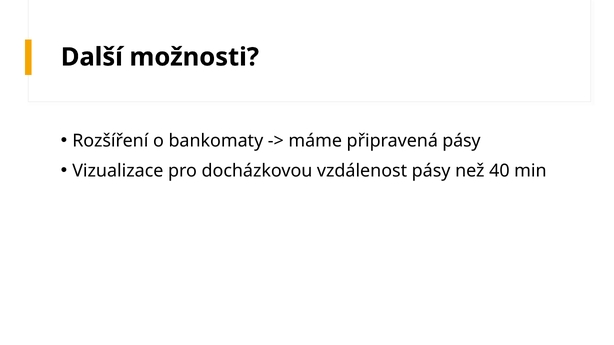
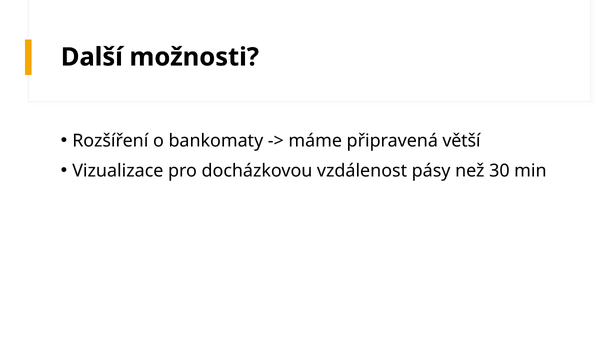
připravená pásy: pásy -> větší
40: 40 -> 30
